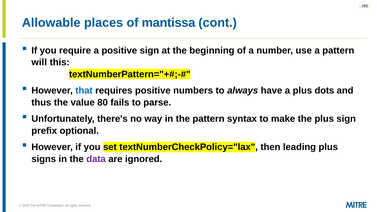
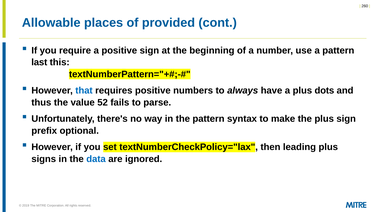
mantissa: mantissa -> provided
will: will -> last
80: 80 -> 52
data colour: purple -> blue
